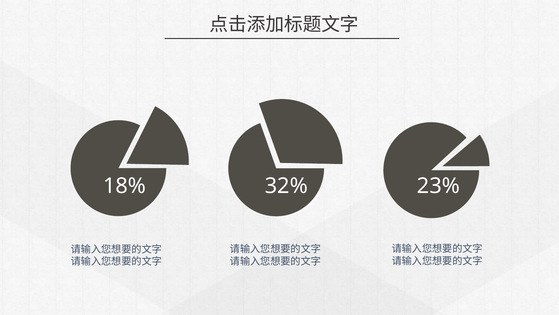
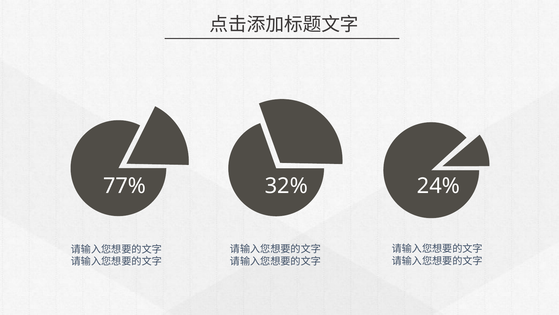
18%: 18% -> 77%
23%: 23% -> 24%
